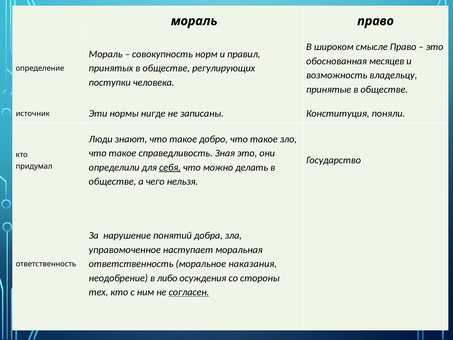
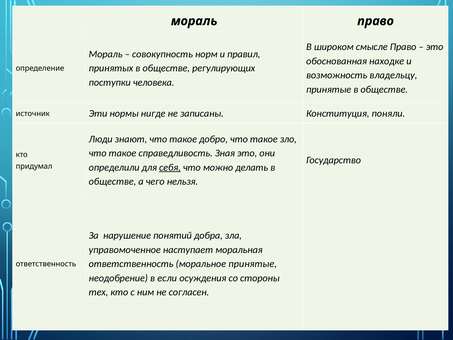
месяцев: месяцев -> находке
моральное наказания: наказания -> принятые
либо: либо -> если
согласен underline: present -> none
